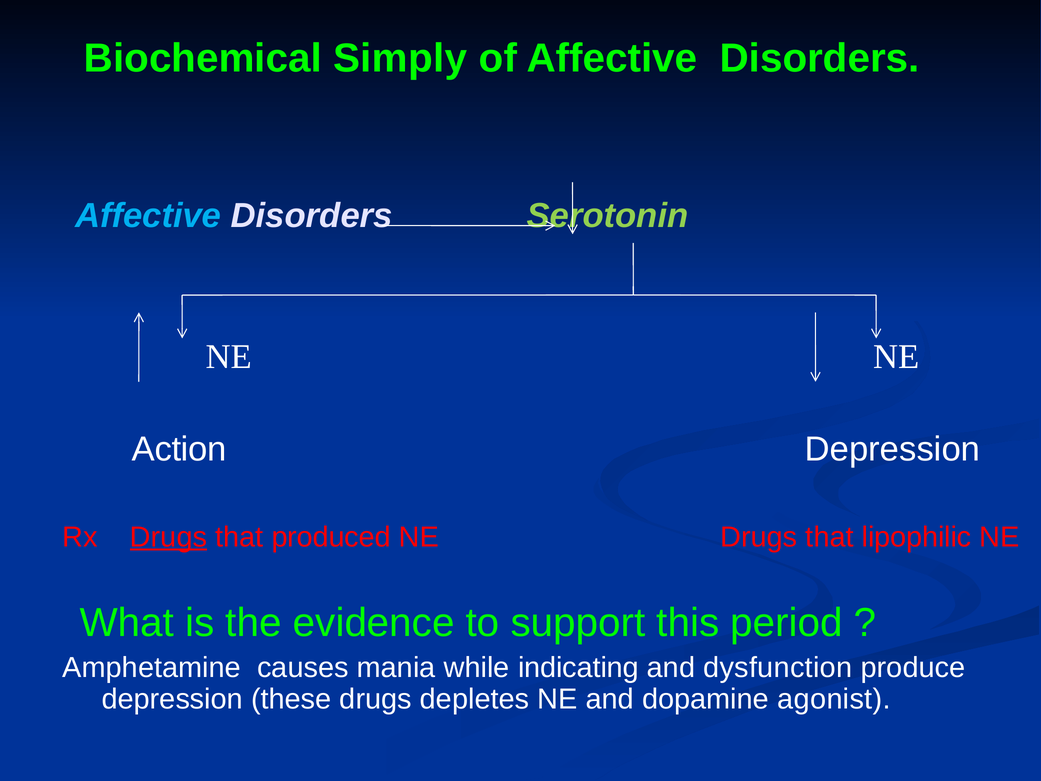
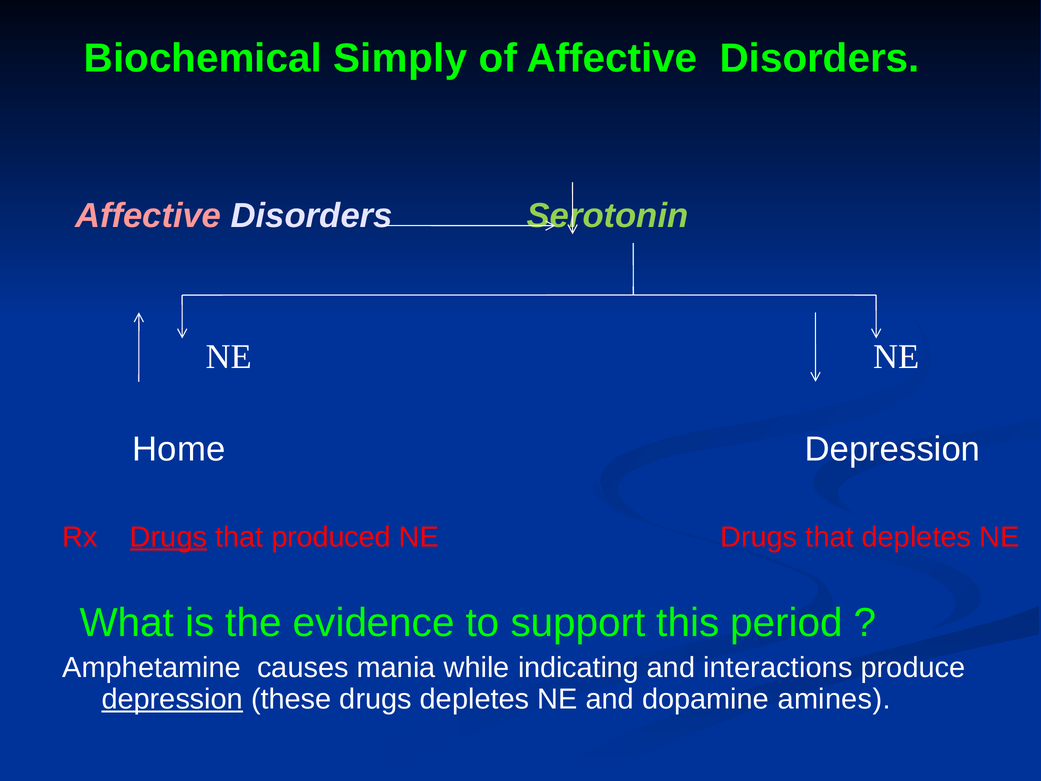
Affective at (148, 216) colour: light blue -> pink
Action: Action -> Home
that lipophilic: lipophilic -> depletes
dysfunction: dysfunction -> interactions
depression at (172, 699) underline: none -> present
agonist: agonist -> amines
